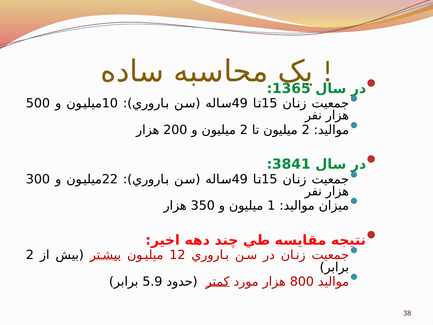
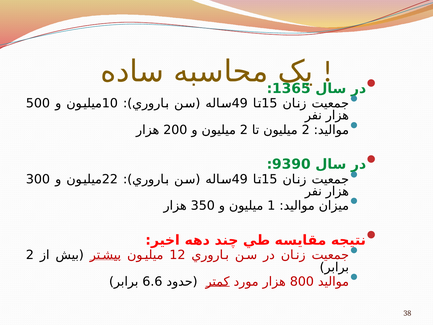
3841: 3841 -> 9390
5.9: 5.9 -> 6.6
